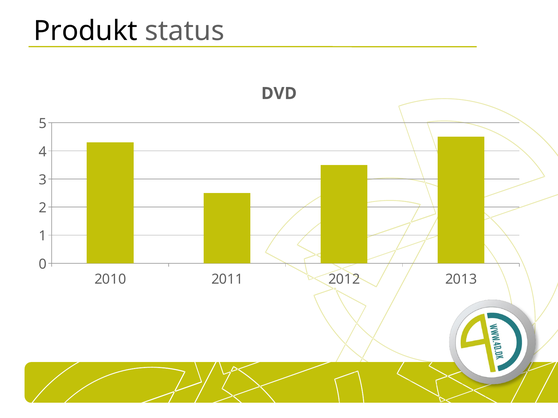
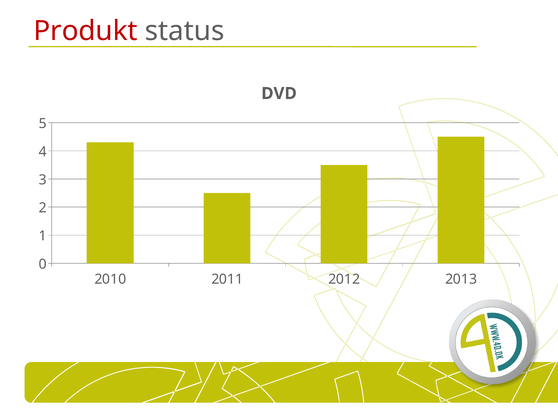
Produkt colour: black -> red
